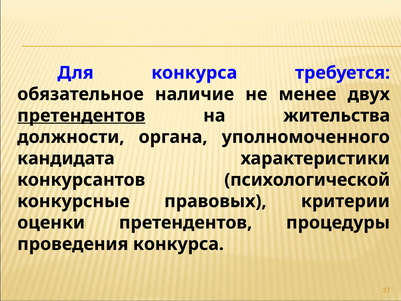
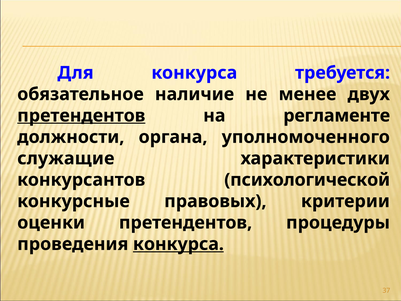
жительства: жительства -> регламенте
кандидата: кандидата -> служащие
конкурса at (178, 244) underline: none -> present
